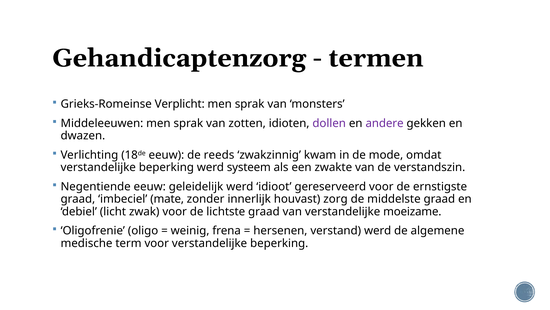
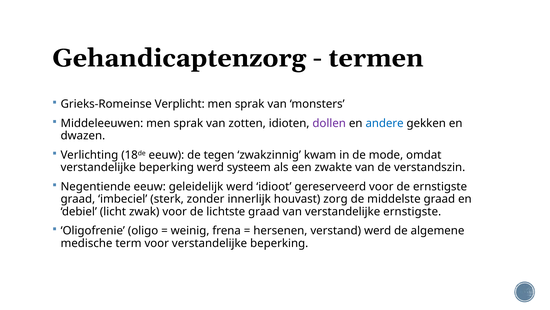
andere colour: purple -> blue
reeds: reeds -> tegen
mate: mate -> sterk
verstandelijke moeizame: moeizame -> ernstigste
